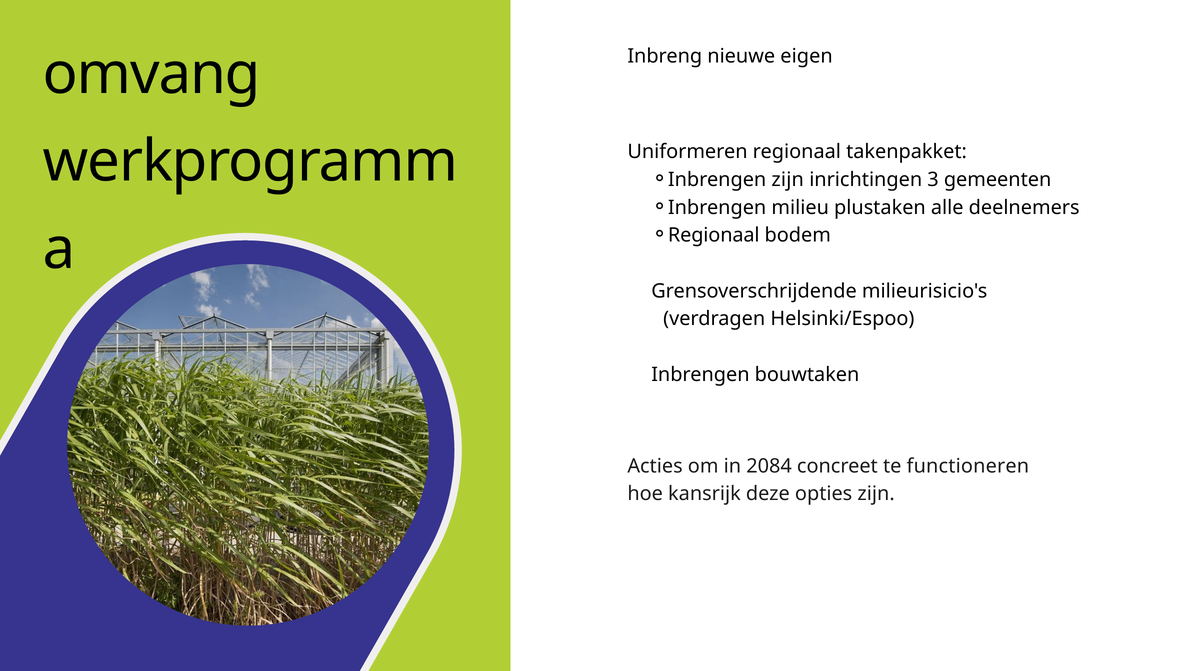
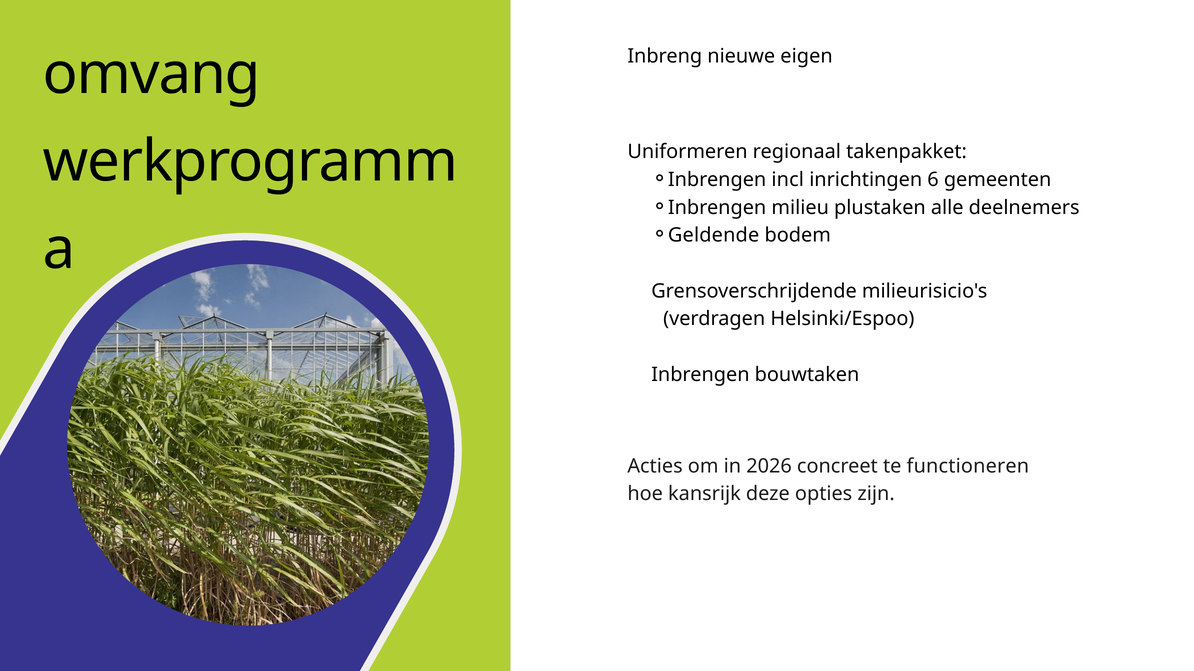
Inbrengen zijn: zijn -> incl
3: 3 -> 6
Regionaal at (714, 236): Regionaal -> Geldende
2084: 2084 -> 2026
